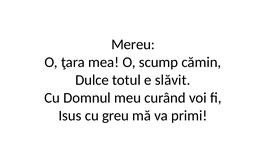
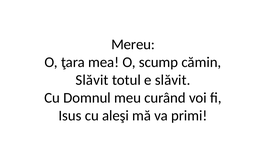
Dulce at (92, 80): Dulce -> Slăvit
greu: greu -> aleşi
